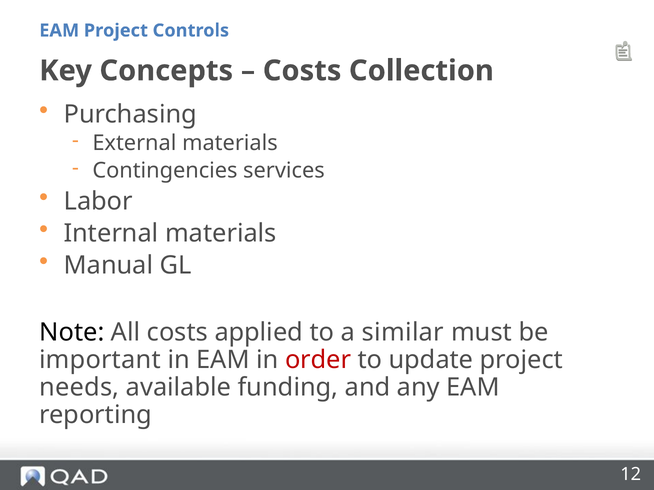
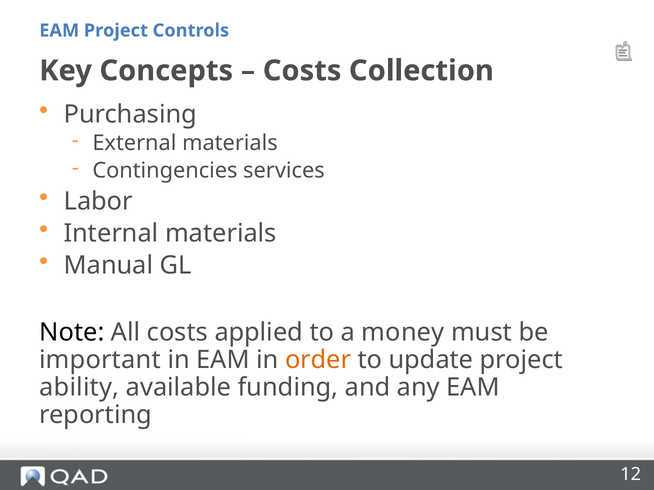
similar: similar -> money
order colour: red -> orange
needs: needs -> ability
